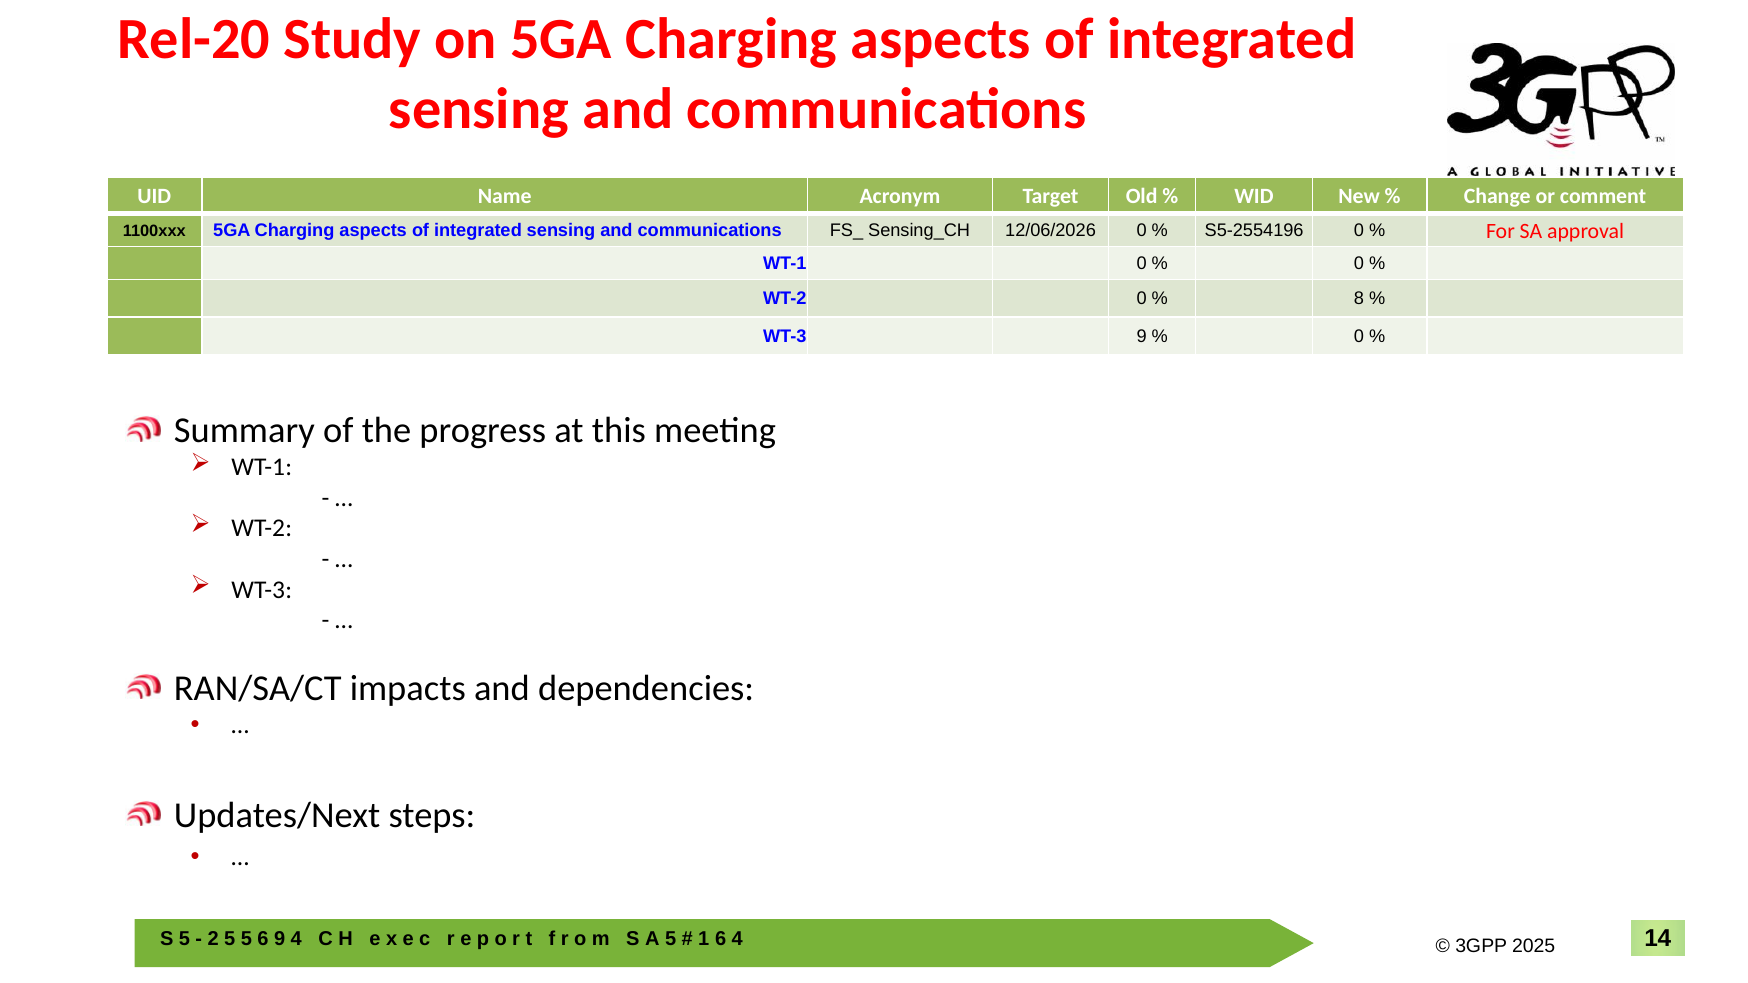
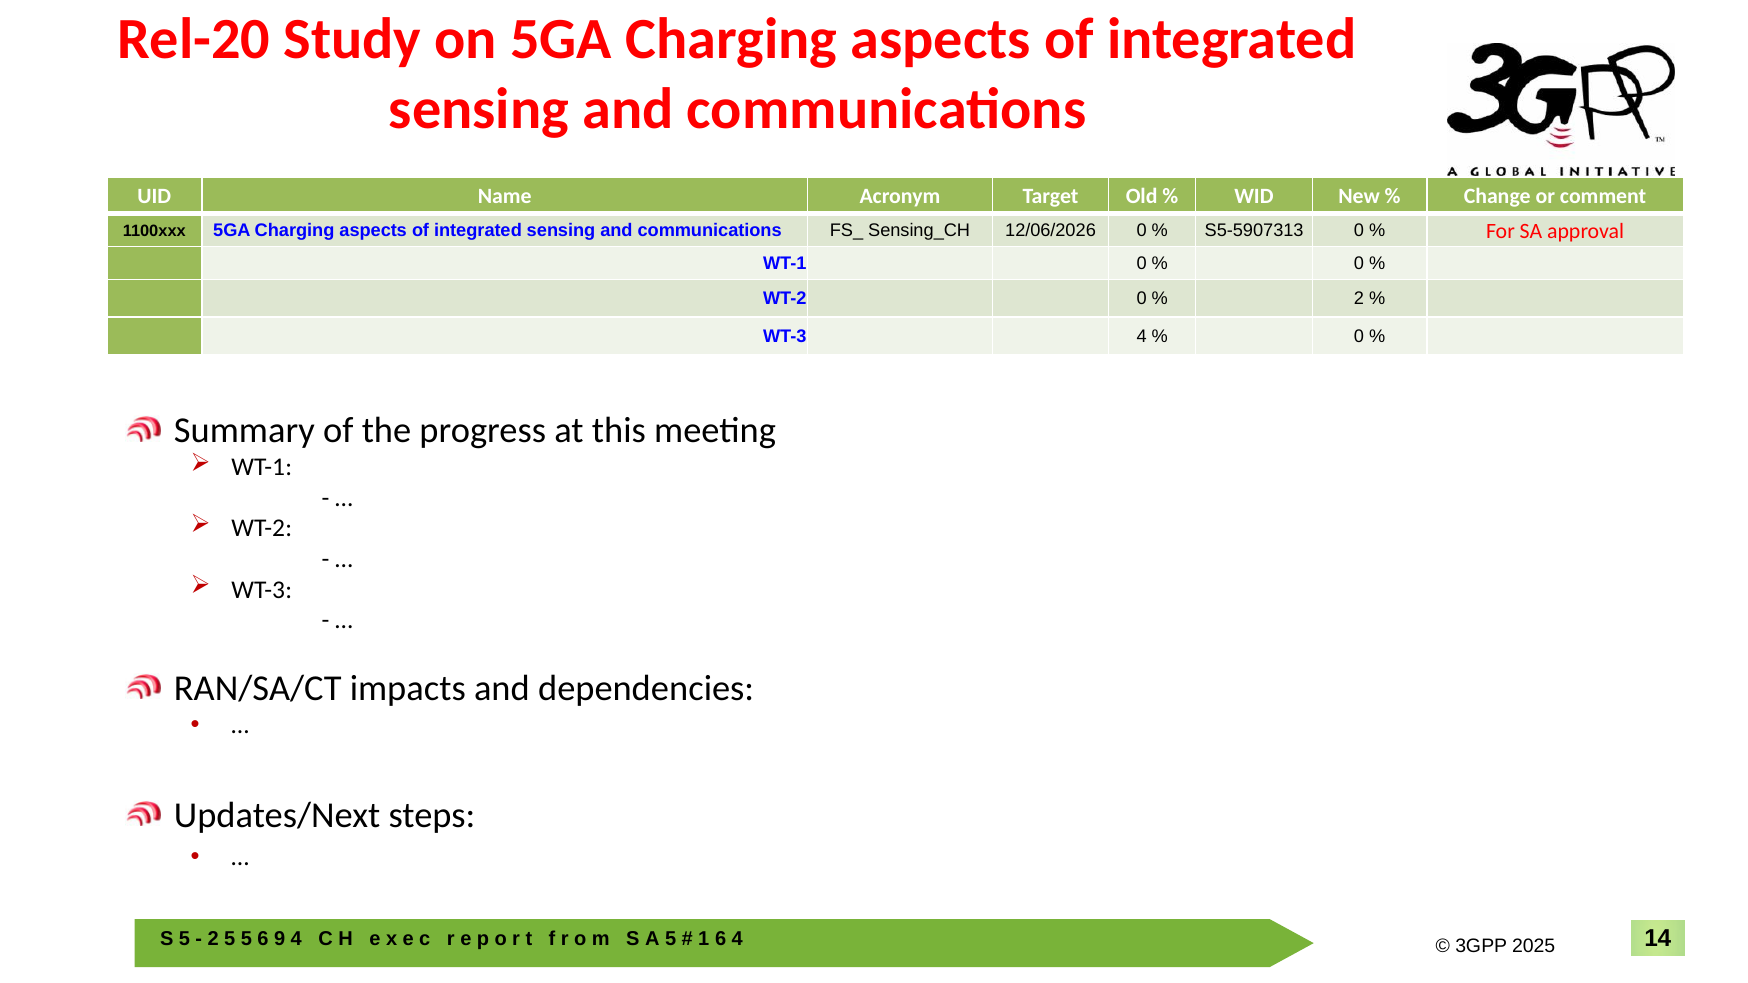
S5-2554196: S5-2554196 -> S5-5907313
8 at (1359, 299): 8 -> 2
WT-3 9: 9 -> 4
